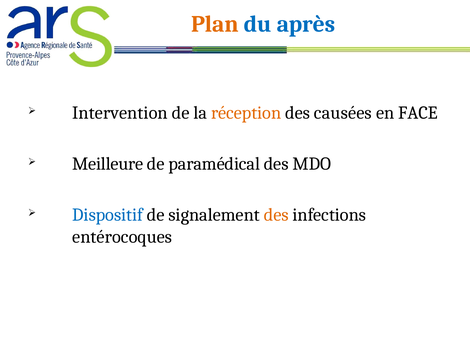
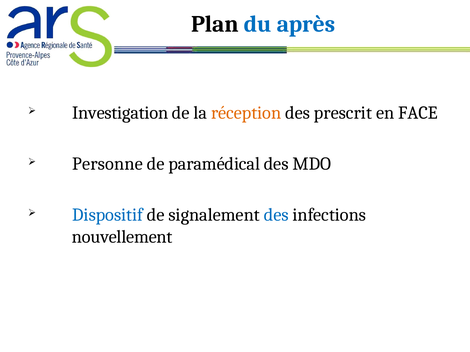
Plan colour: orange -> black
Intervention: Intervention -> Investigation
causées: causées -> prescrit
Meilleure: Meilleure -> Personne
des at (276, 215) colour: orange -> blue
entérocoques: entérocoques -> nouvellement
